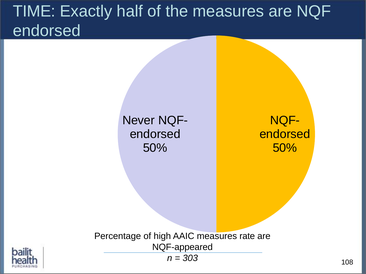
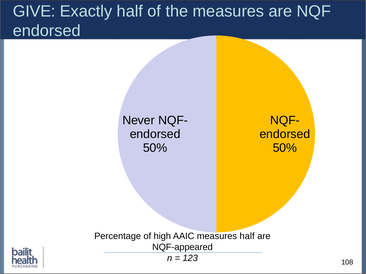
TIME: TIME -> GIVE
measures rate: rate -> half
303: 303 -> 123
